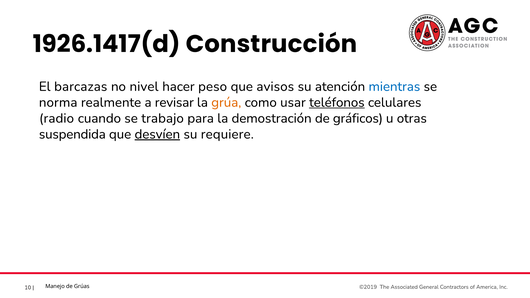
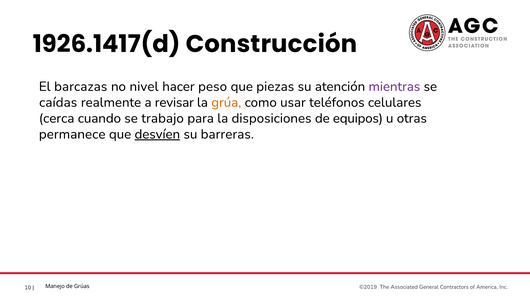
avisos: avisos -> piezas
mientras colour: blue -> purple
norma: norma -> caídas
teléfonos underline: present -> none
radio: radio -> cerca
demostración: demostración -> disposiciones
gráficos: gráficos -> equipos
suspendida: suspendida -> permanece
requiere: requiere -> barreras
